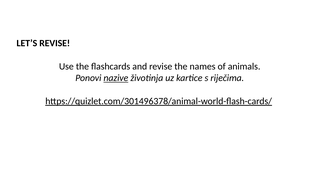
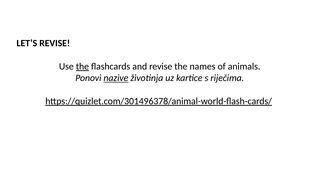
the at (82, 66) underline: none -> present
